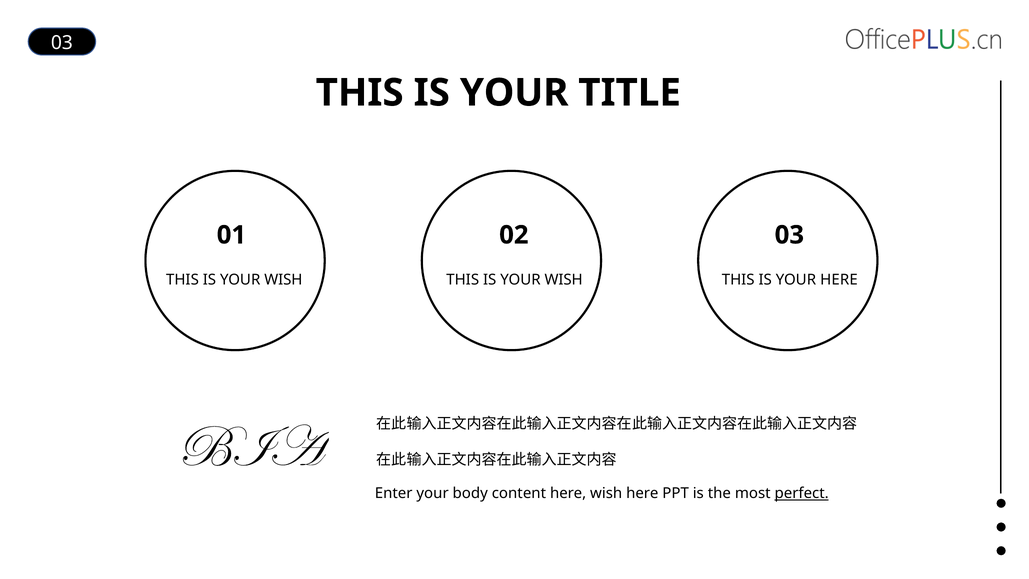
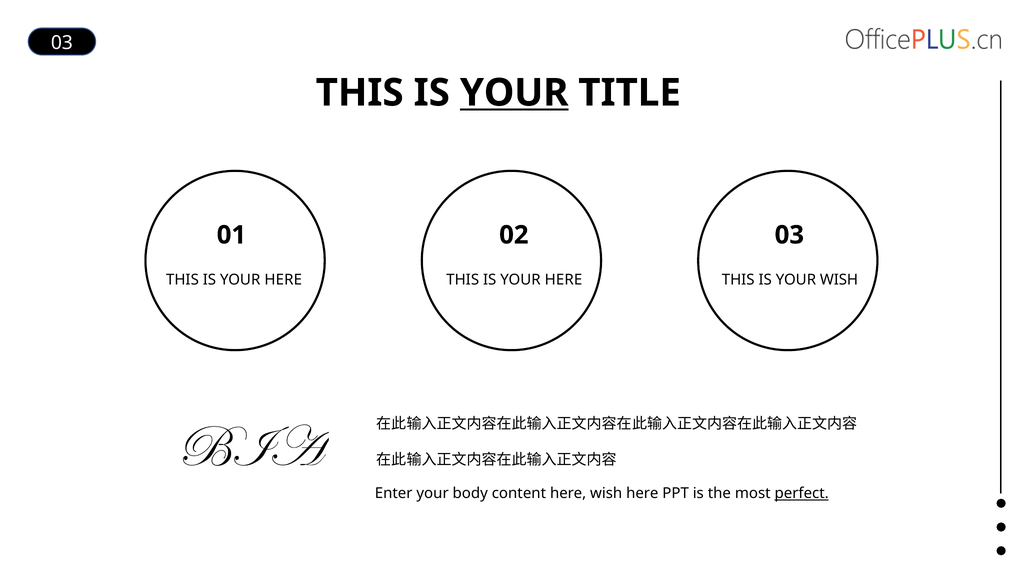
YOUR at (514, 93) underline: none -> present
WISH at (283, 280): WISH -> HERE
WISH at (564, 280): WISH -> HERE
YOUR HERE: HERE -> WISH
